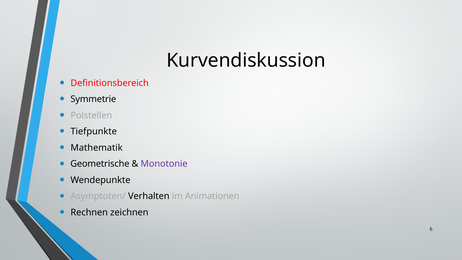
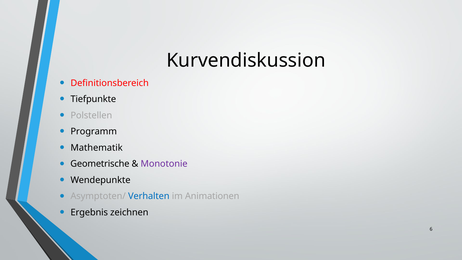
Symmetrie: Symmetrie -> Tiefpunkte
Tiefpunkte: Tiefpunkte -> Programm
Verhalten colour: black -> blue
Rechnen: Rechnen -> Ergebnis
